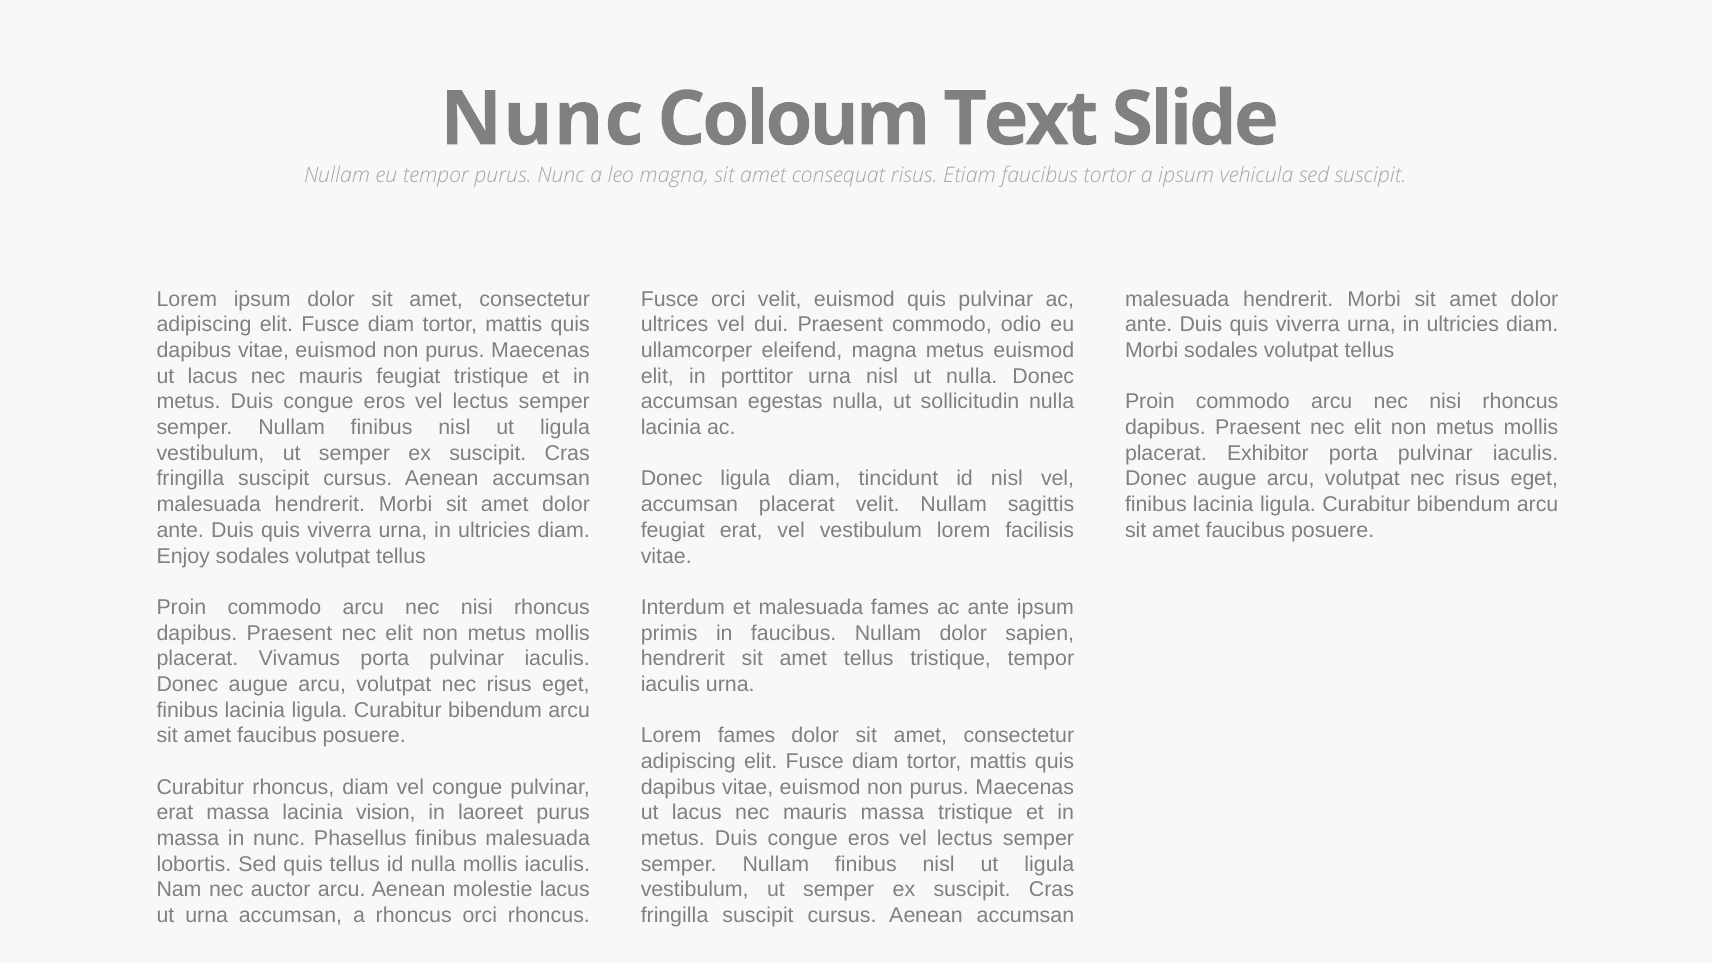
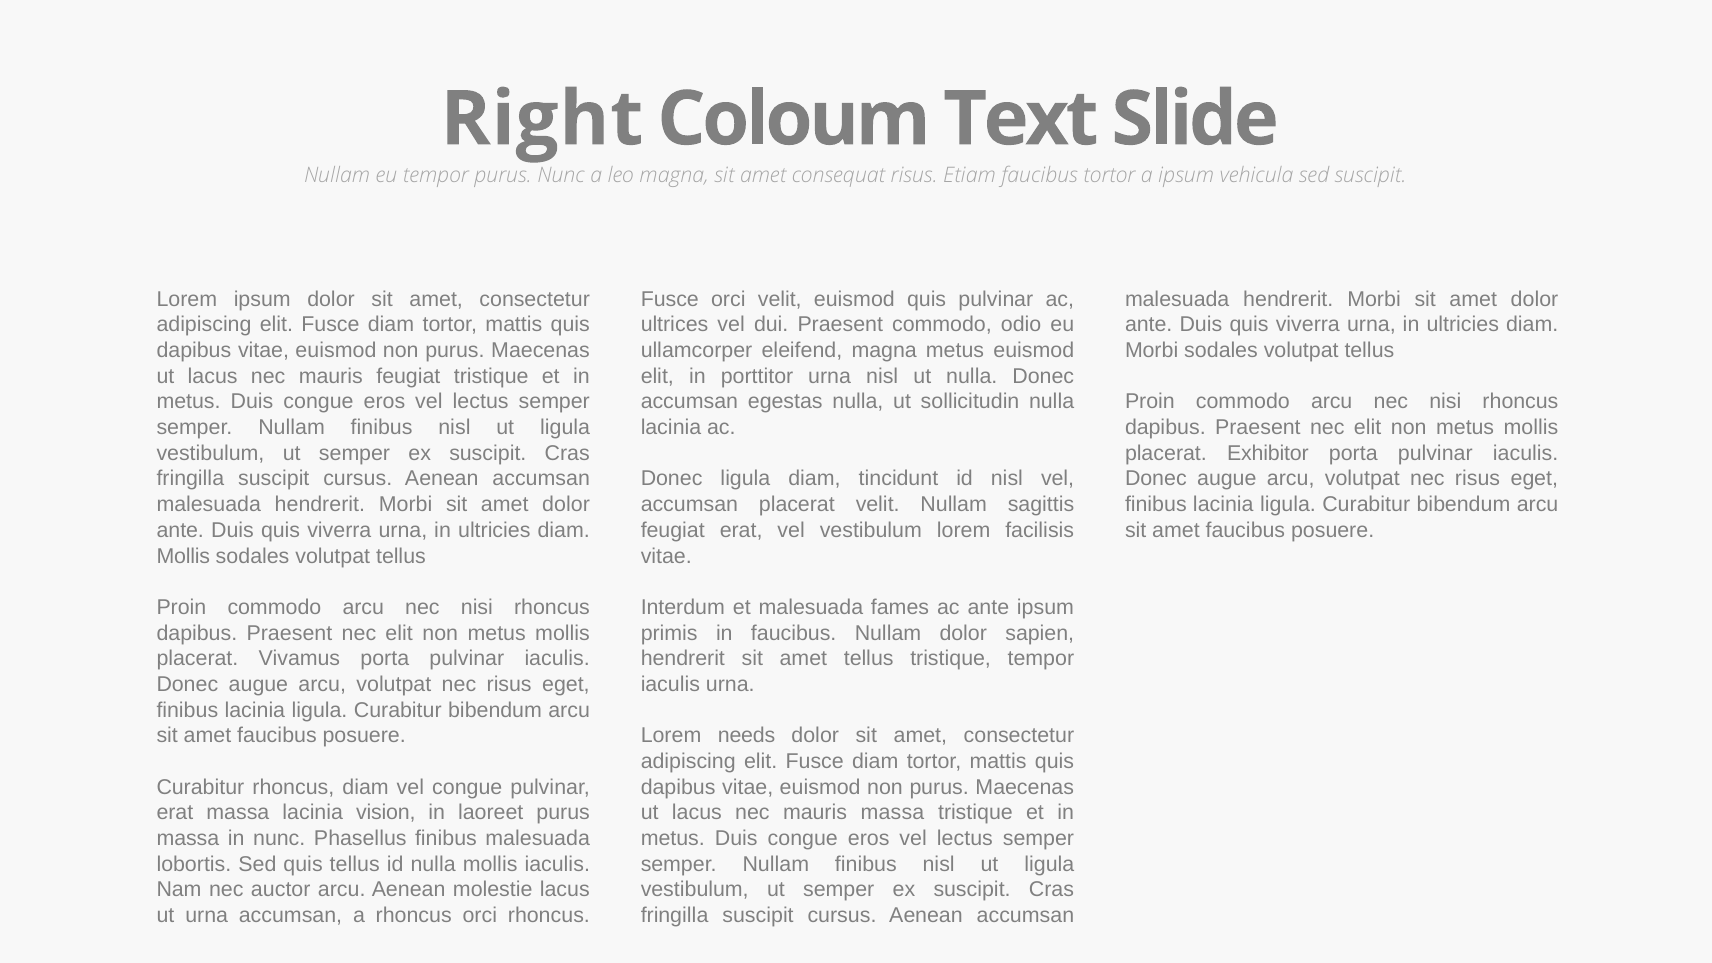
Nunc at (542, 119): Nunc -> Right
Enjoy at (183, 556): Enjoy -> Mollis
Lorem fames: fames -> needs
